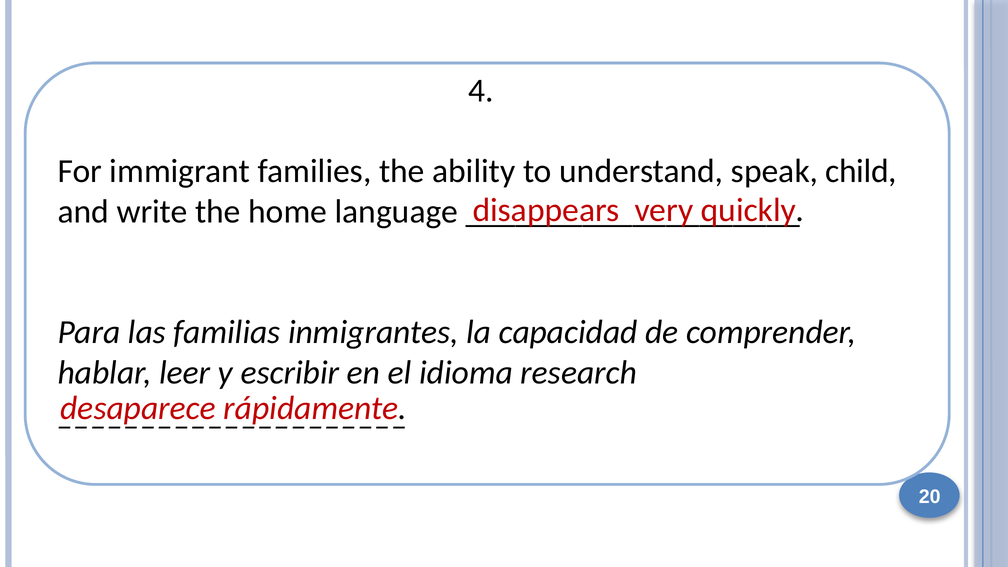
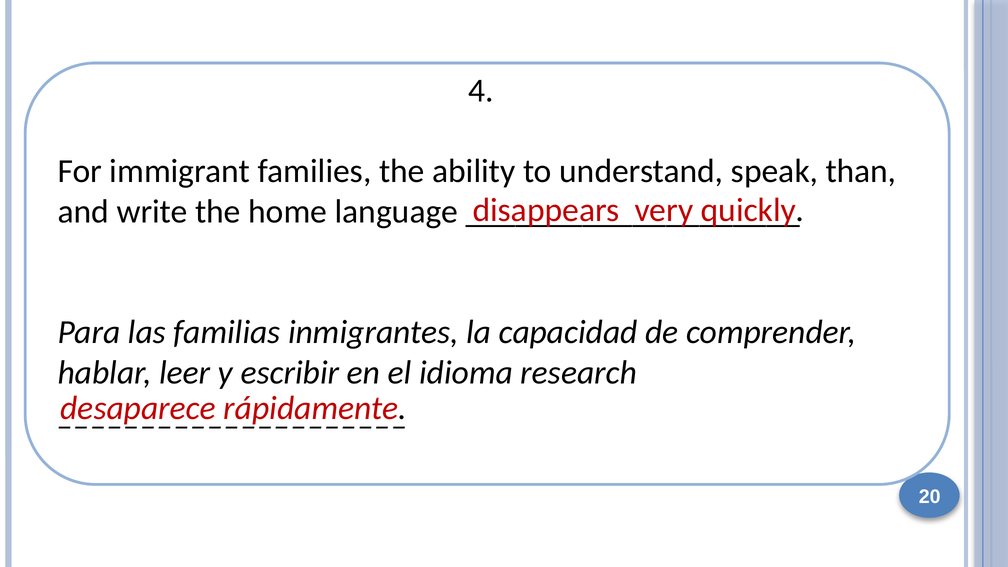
child: child -> than
